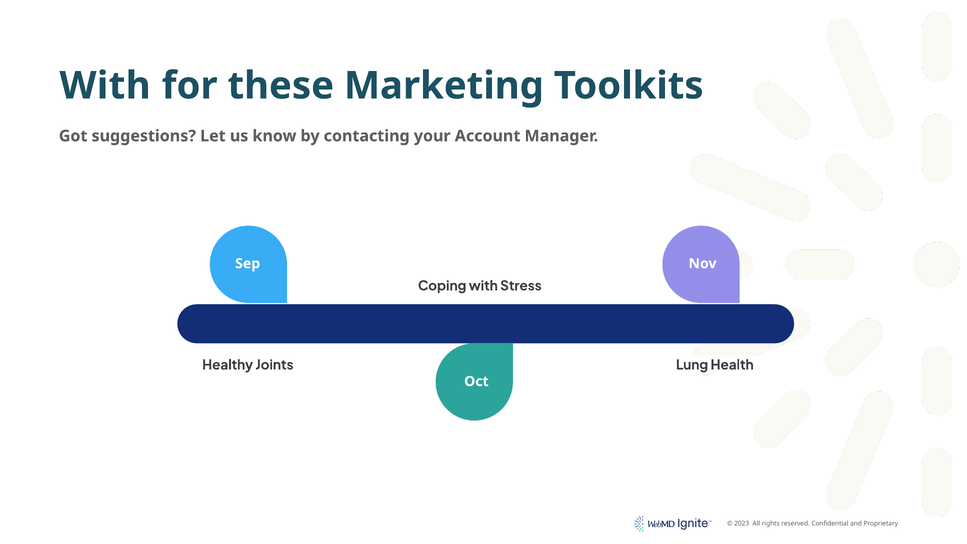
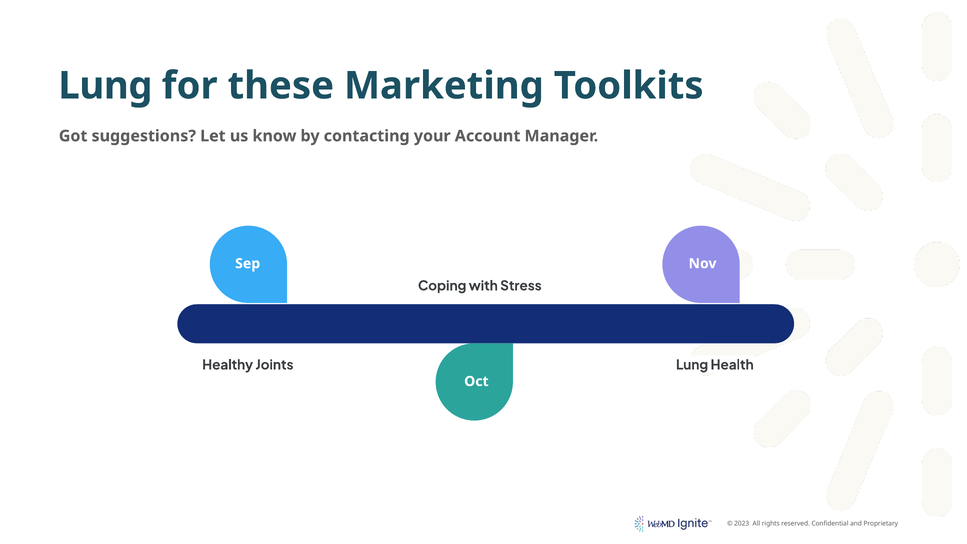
With at (105, 86): With -> Lung
